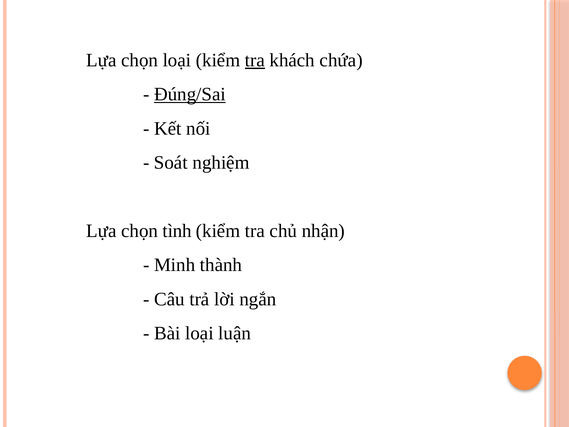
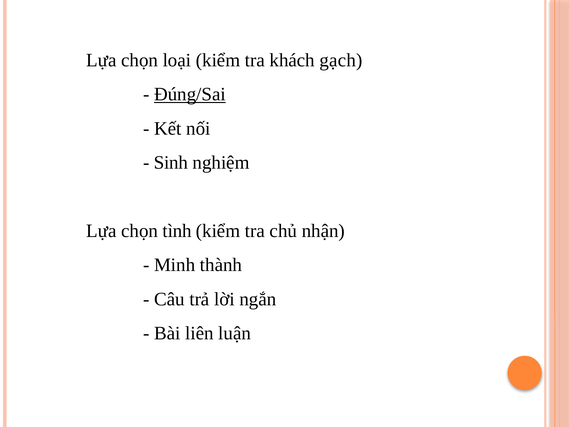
tra at (255, 60) underline: present -> none
chứa: chứa -> gạch
Soát: Soát -> Sinh
Bài loại: loại -> liên
